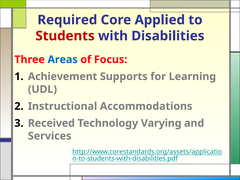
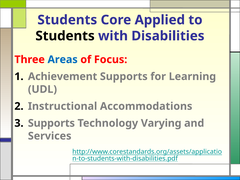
Required at (67, 20): Required -> Students
Students at (65, 36) colour: red -> black
Received at (51, 123): Received -> Supports
